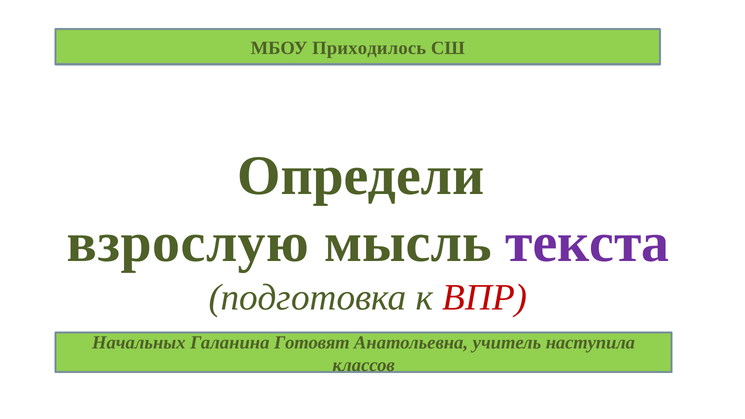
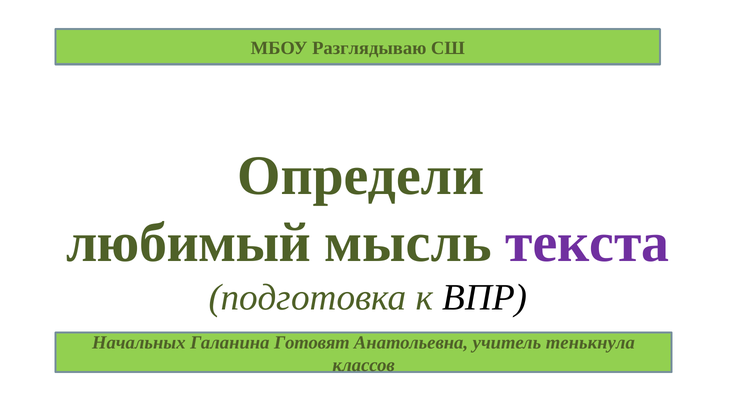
Приходилось: Приходилось -> Разглядываю
взрослую: взрослую -> любимый
ВПР colour: red -> black
наступила: наступила -> тенькнула
